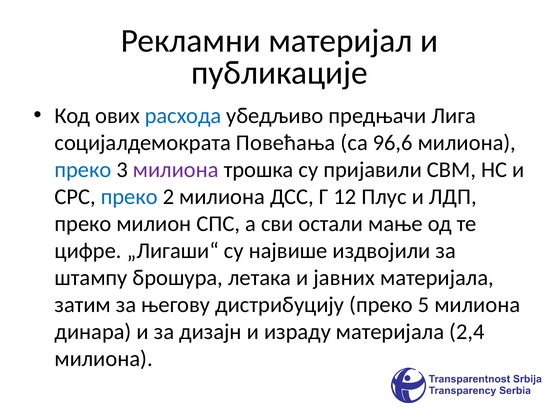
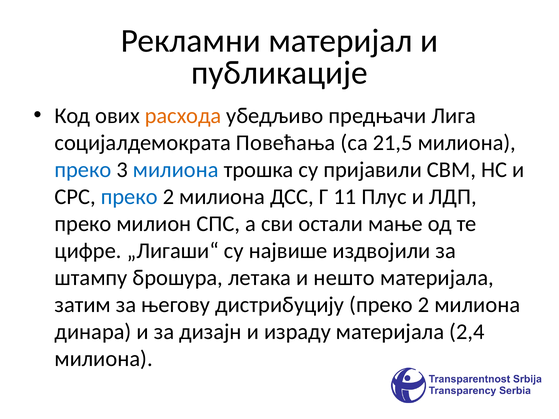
расхода colour: blue -> orange
96,6: 96,6 -> 21,5
милиона at (176, 170) colour: purple -> blue
12: 12 -> 11
јавних: јавних -> нешто
дистрибуцију преко 5: 5 -> 2
